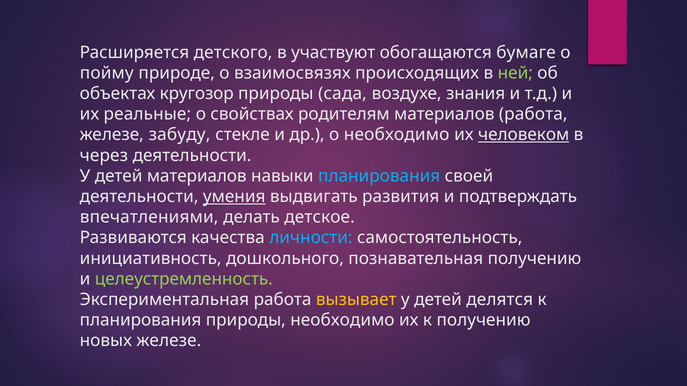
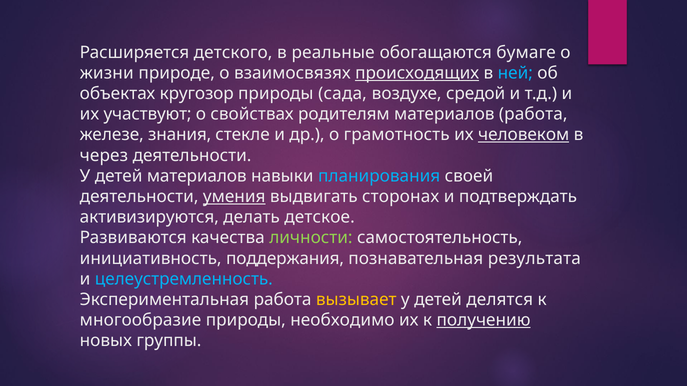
участвуют: участвуют -> реальные
пойму: пойму -> жизни
происходящих underline: none -> present
ней colour: light green -> light blue
знания: знания -> средой
реальные: реальные -> участвуют
забуду: забуду -> знания
о необходимо: необходимо -> грамотность
развития: развития -> сторонах
впечатлениями: впечатлениями -> активизируются
личности colour: light blue -> light green
дошкольного: дошкольного -> поддержания
познавательная получению: получению -> результата
целеустремленность colour: light green -> light blue
планирования at (141, 320): планирования -> многообразие
получению at (484, 320) underline: none -> present
новых железе: железе -> группы
